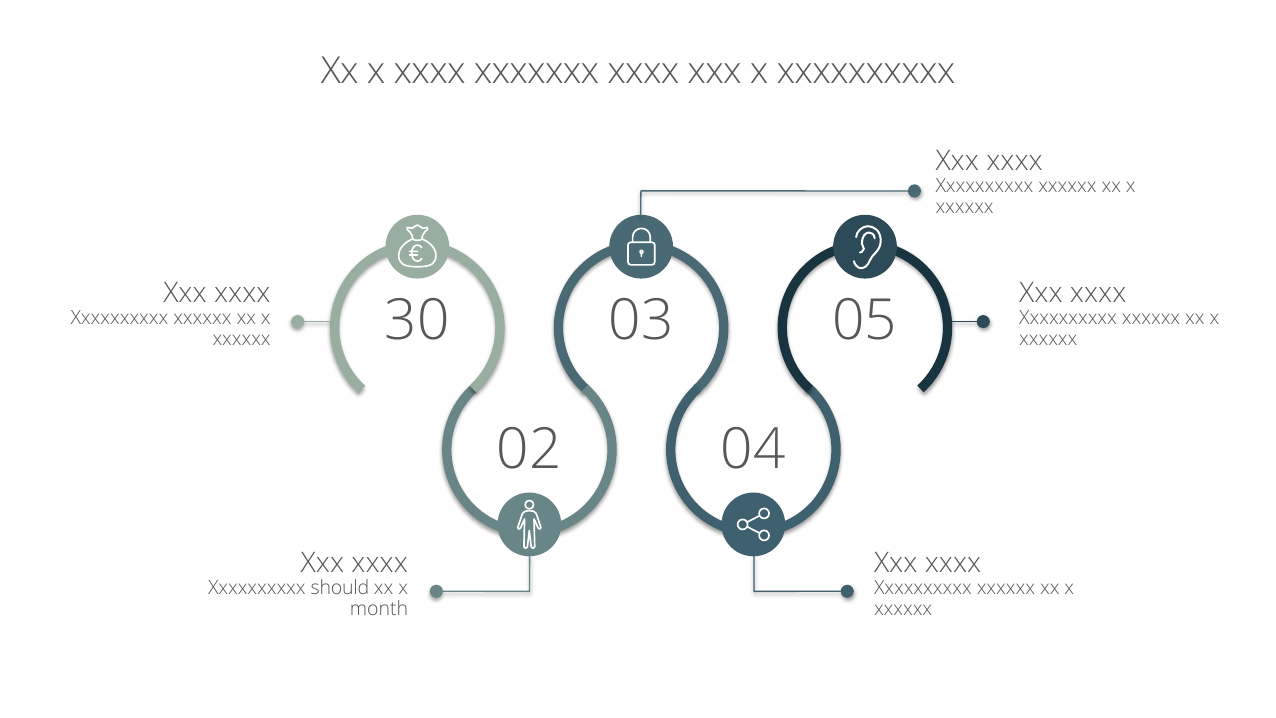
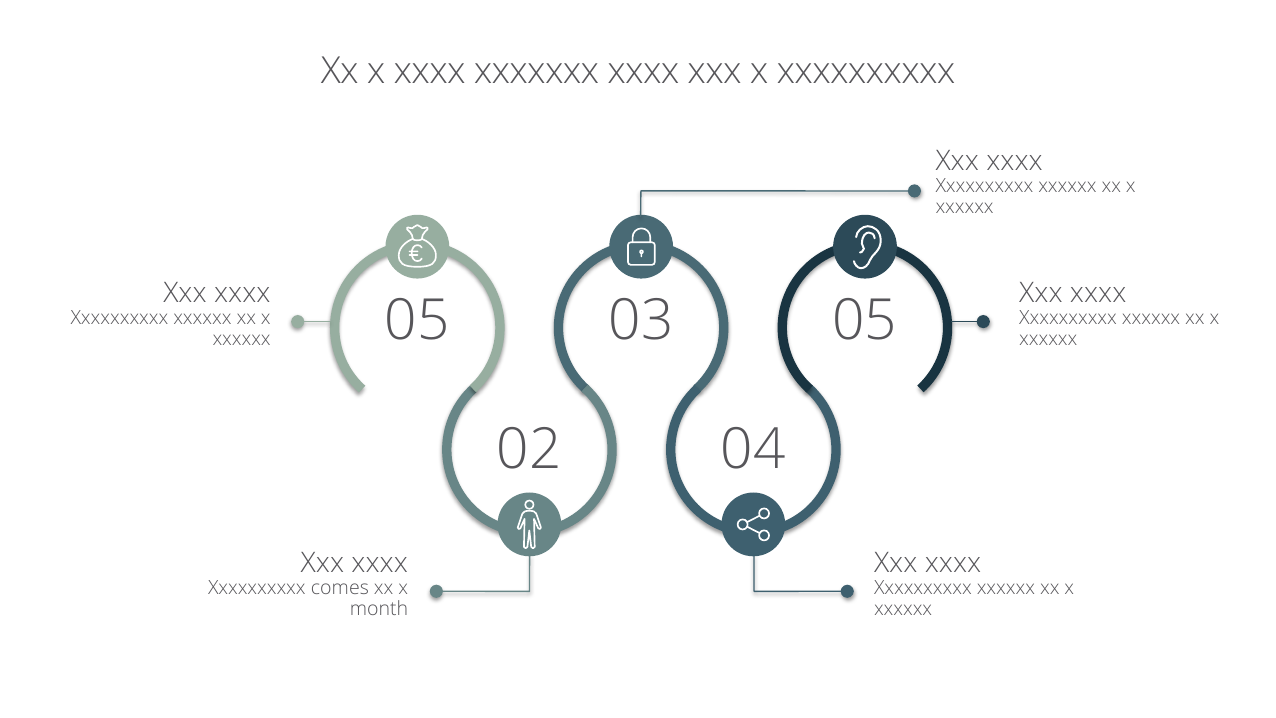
xxxxxx 30: 30 -> 05
should: should -> comes
